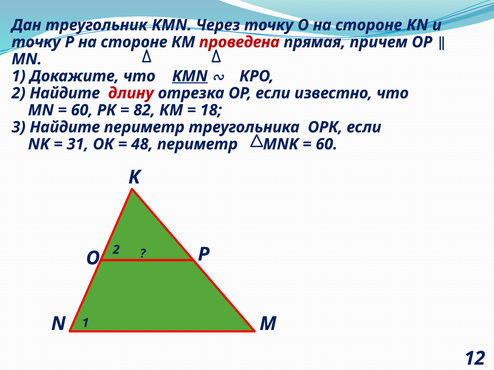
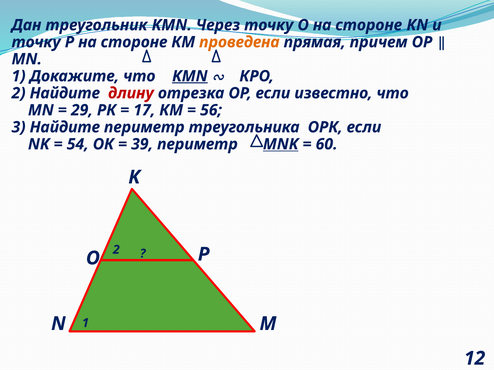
проведена colour: red -> orange
60 at (82, 110): 60 -> 29
82: 82 -> 17
18: 18 -> 56
31: 31 -> 54
48: 48 -> 39
MNK underline: none -> present
